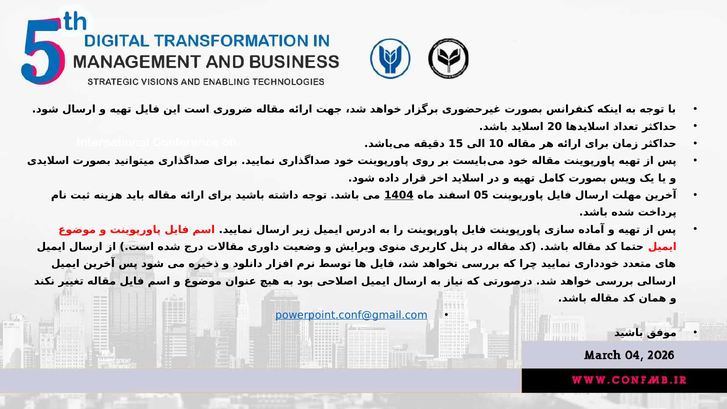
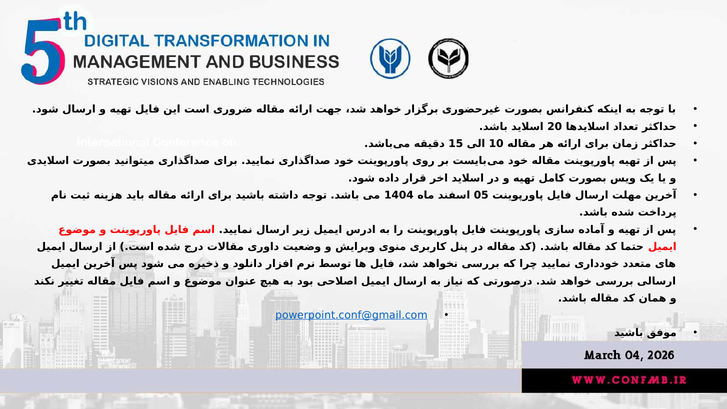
1404 underline: present -> none
